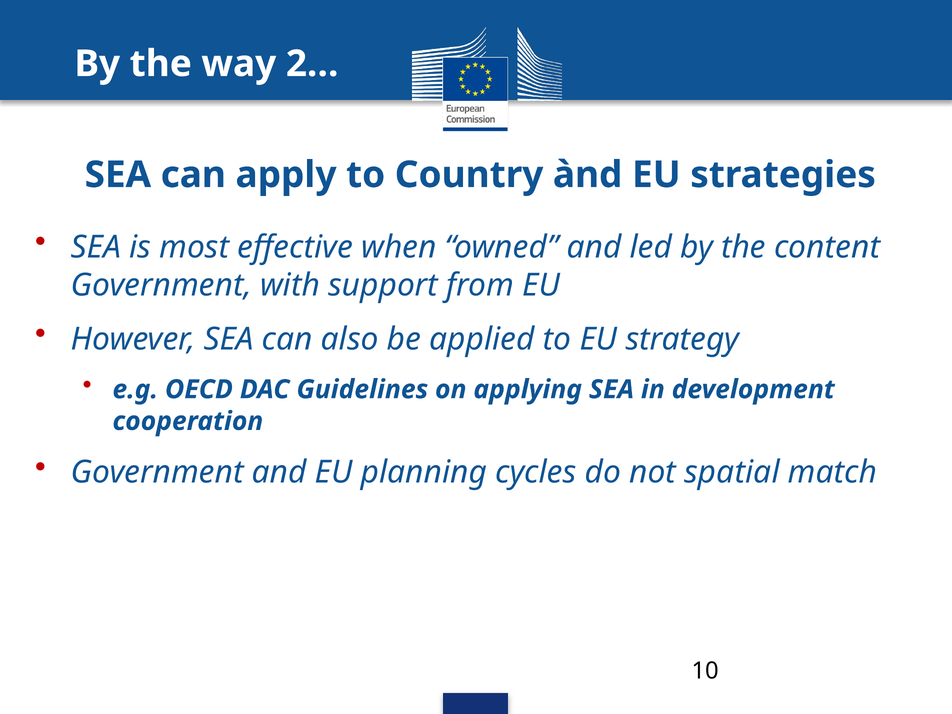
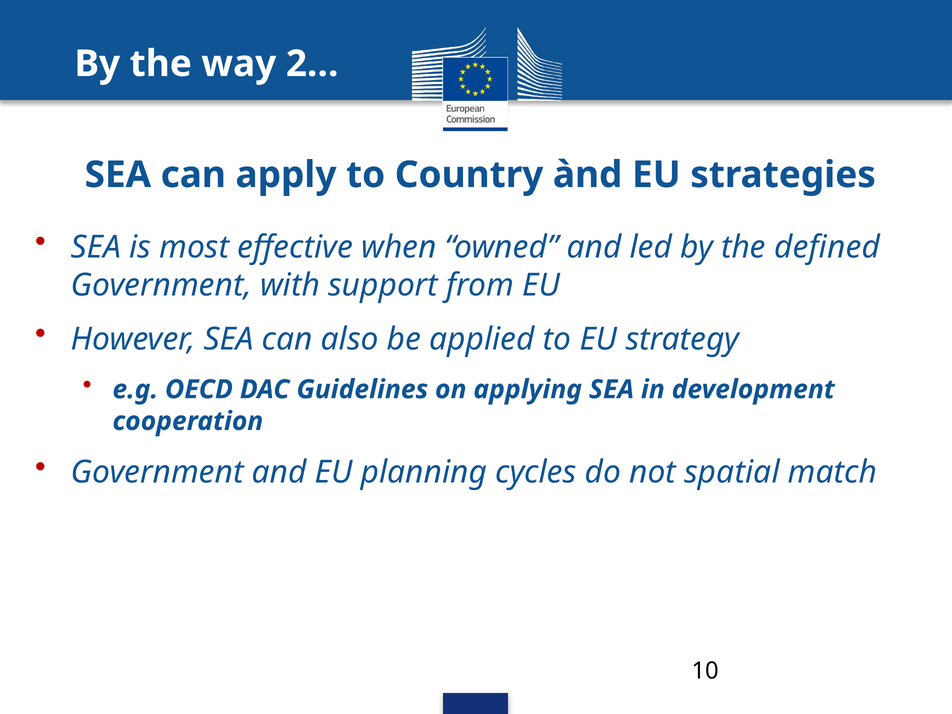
content: content -> defined
